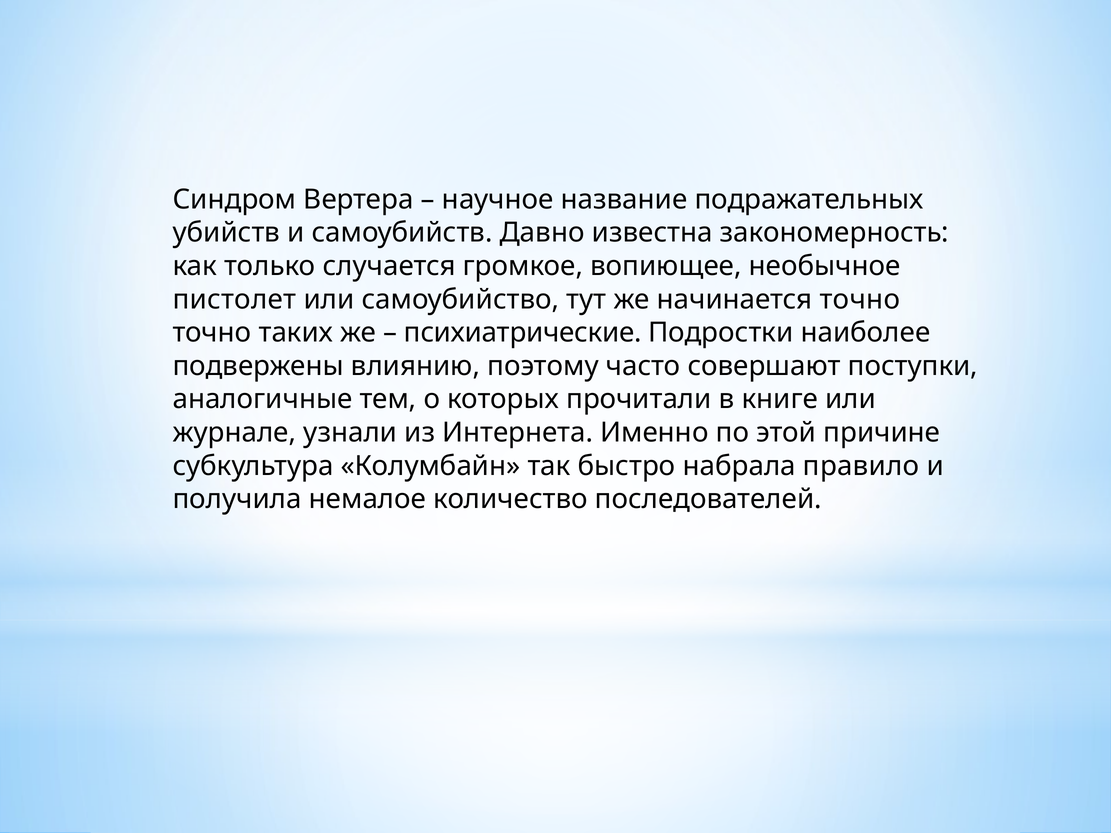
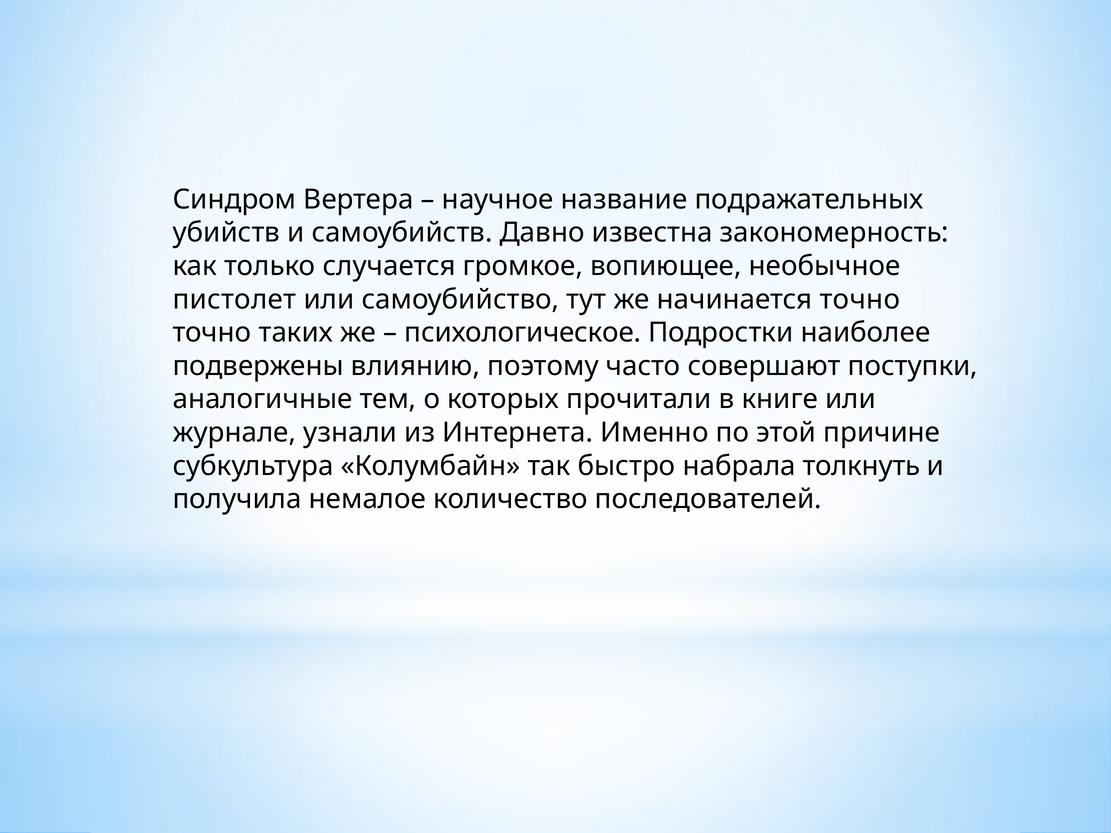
психиатрические: психиатрические -> психологическое
правило: правило -> толкнуть
